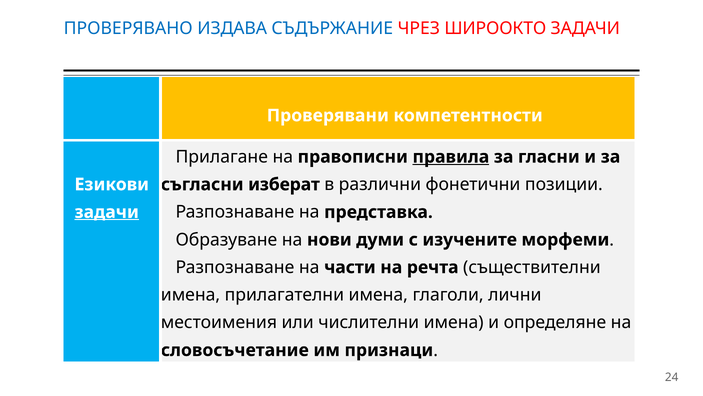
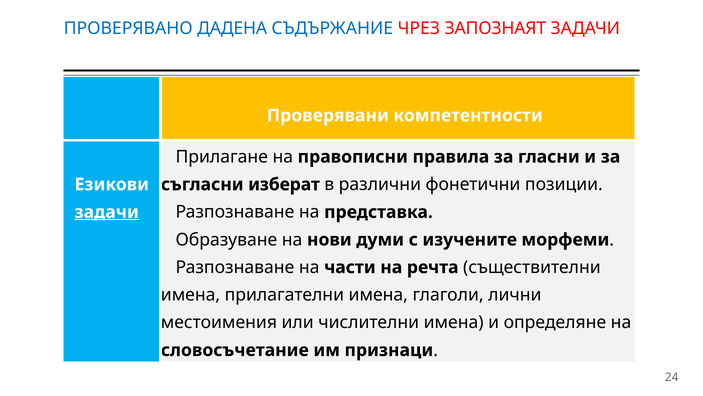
ИЗДАВА: ИЗДАВА -> ДАДЕНА
ШИРООКТО: ШИРООКТО -> ЗАПОЗНАЯТ
правила underline: present -> none
